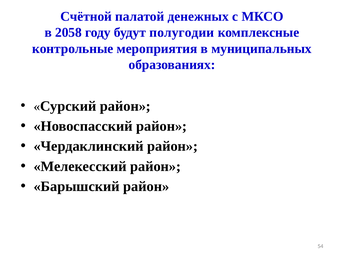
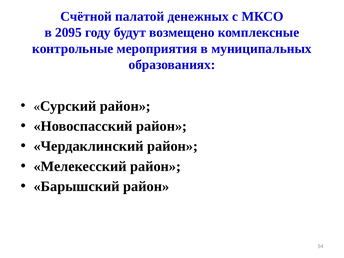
2058: 2058 -> 2095
полугодии: полугодии -> возмещено
